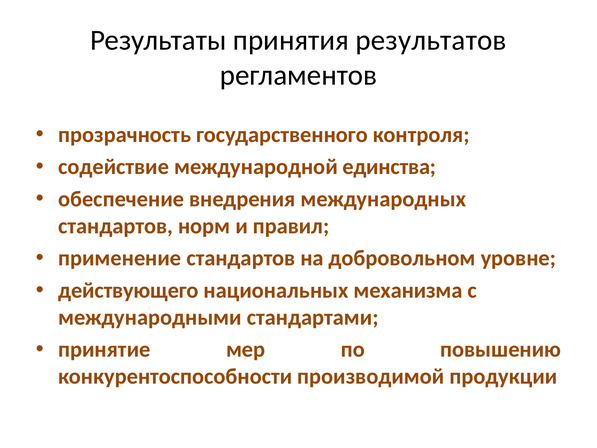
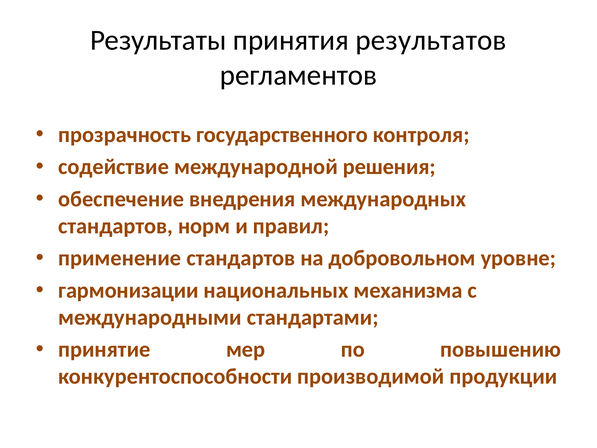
единства: единства -> решения
действующего: действующего -> гармонизации
